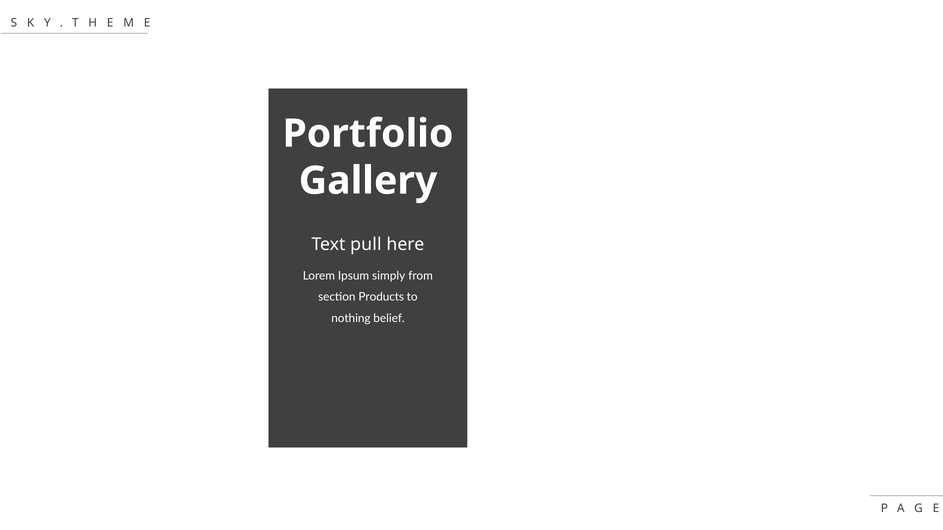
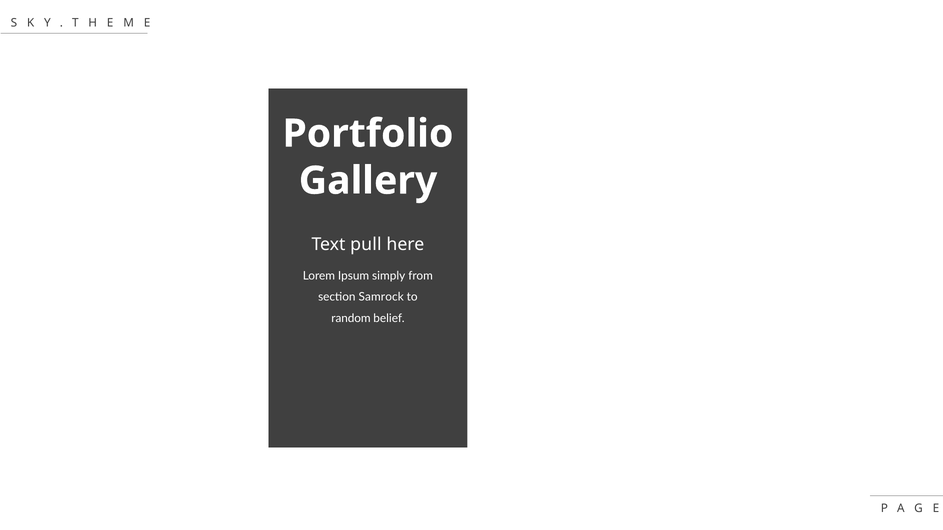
Products: Products -> Samrock
nothing: nothing -> random
